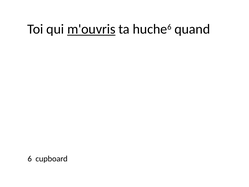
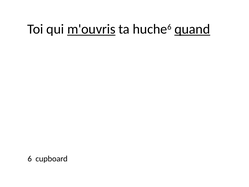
quand underline: none -> present
